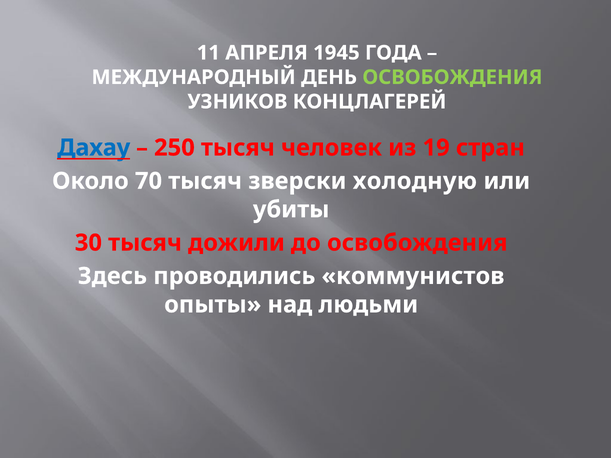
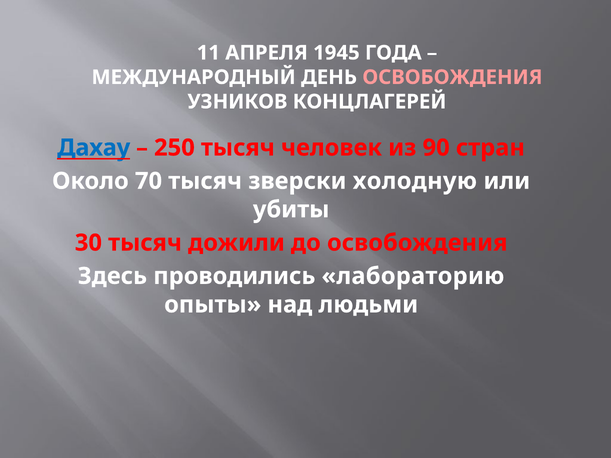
ОСВОБОЖДЕНИЯ at (452, 77) colour: light green -> pink
19: 19 -> 90
коммунистов: коммунистов -> лабораторию
